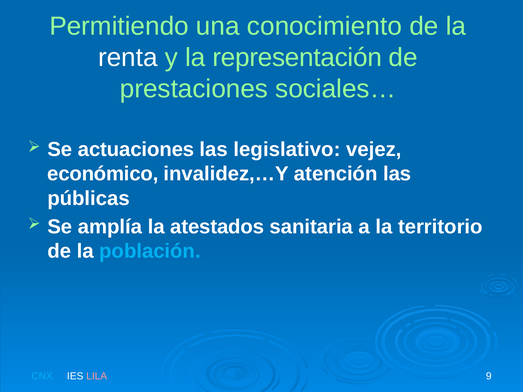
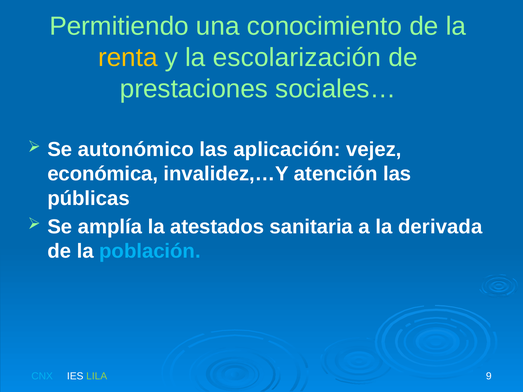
renta colour: white -> yellow
representación: representación -> escolarización
actuaciones: actuaciones -> autonómico
legislativo: legislativo -> aplicación
económico: económico -> económica
territorio: territorio -> derivada
LILA colour: pink -> light green
